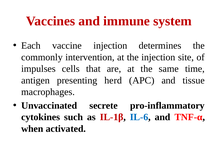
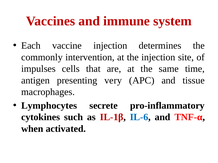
herd: herd -> very
Unvaccinated: Unvaccinated -> Lymphocytes
